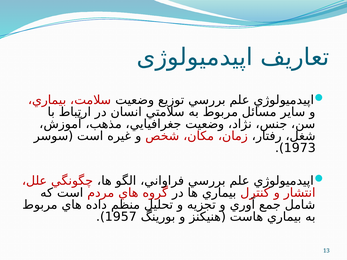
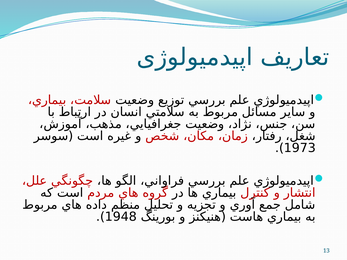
1957: 1957 -> 1948
